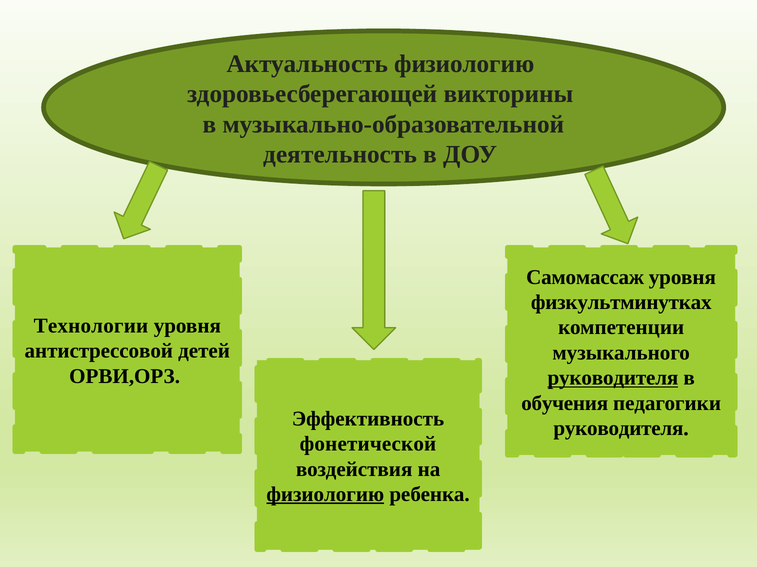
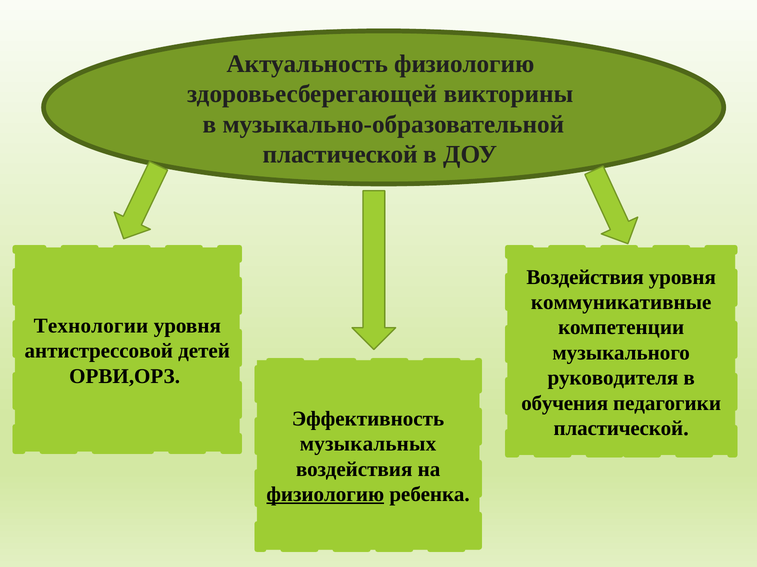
деятельность at (340, 155): деятельность -> пластической
Самомассаж at (585, 277): Самомассаж -> Воздействия
физкультминутках: физкультминутках -> коммуникативные
руководителя at (613, 378) underline: present -> none
руководителя at (618, 429): руководителя -> пластической
фонетической: фонетической -> музыкальных
